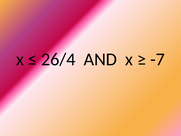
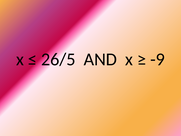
26/4: 26/4 -> 26/5
-7: -7 -> -9
